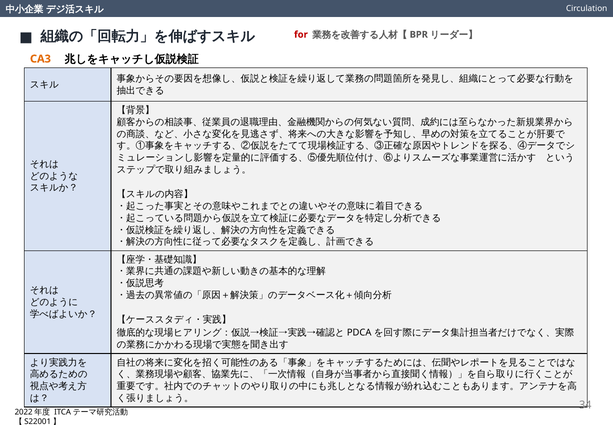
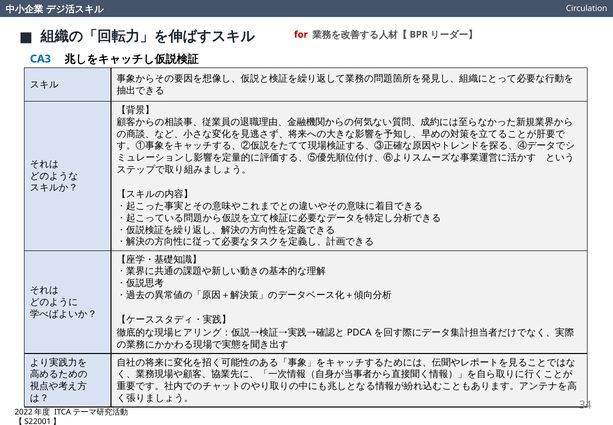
CA3 colour: orange -> blue
